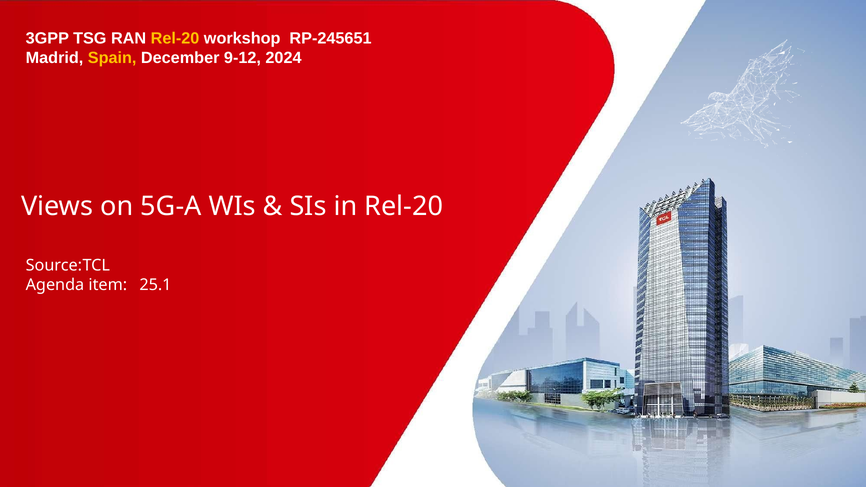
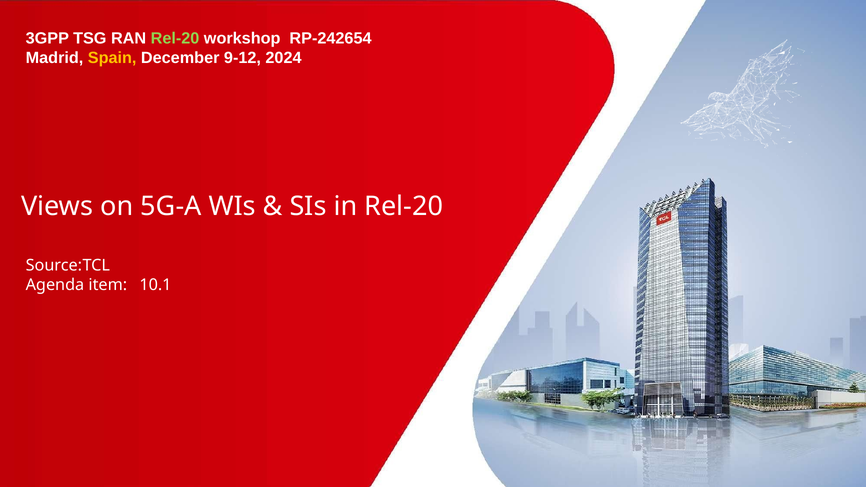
Rel-20 at (175, 38) colour: yellow -> light green
RP-245651: RP-245651 -> RP-242654
25.1: 25.1 -> 10.1
